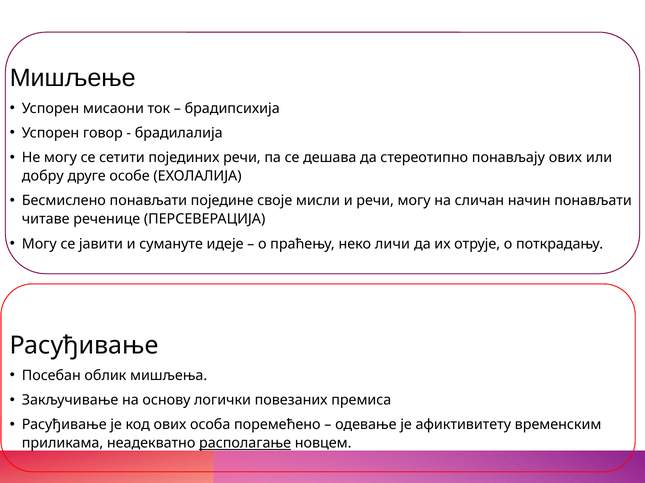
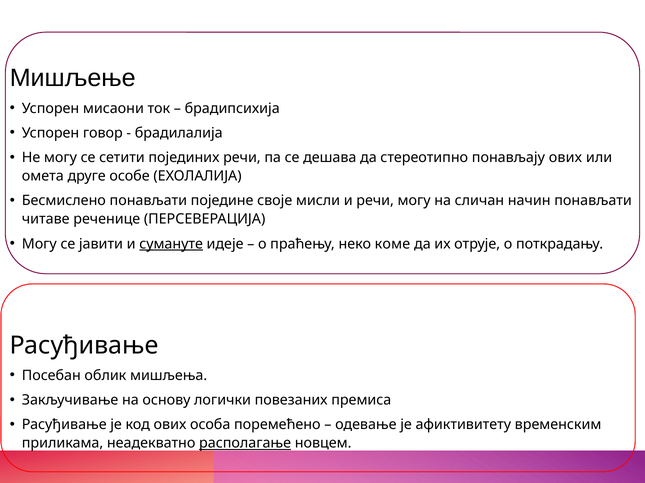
добру: добру -> омета
сумануте underline: none -> present
личи: личи -> коме
